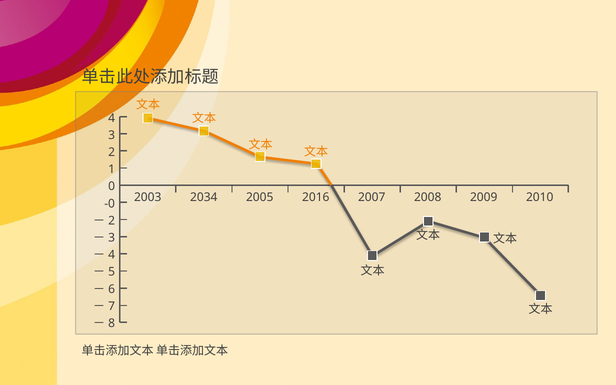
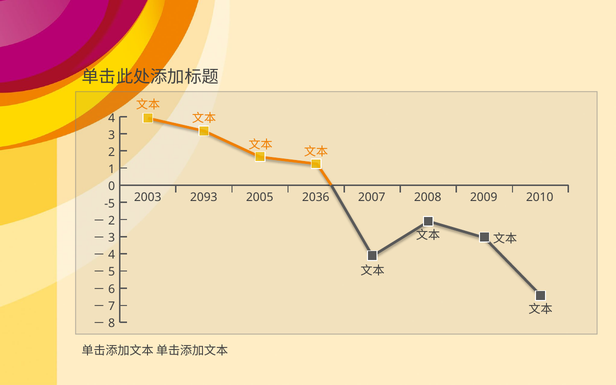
2034: 2034 -> 2093
2016: 2016 -> 2036
-0: -0 -> -5
